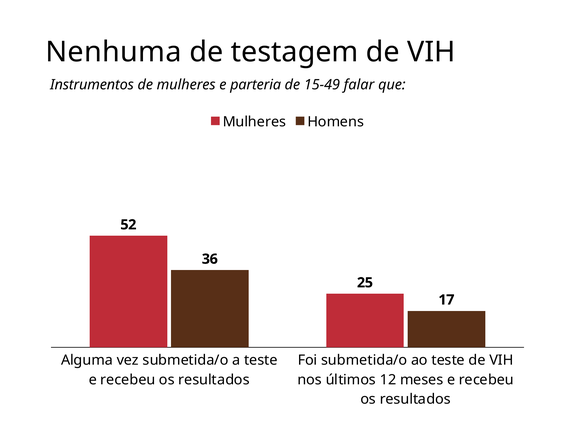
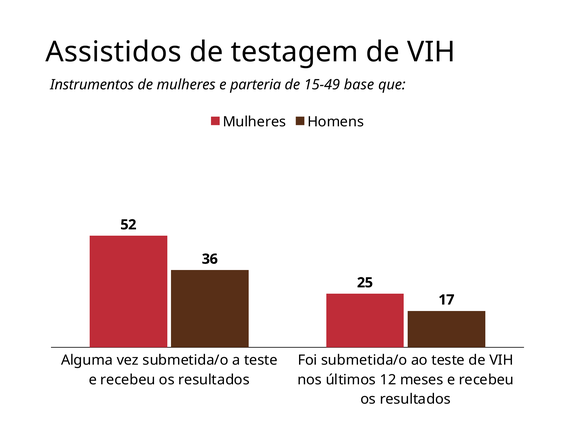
Nenhuma: Nenhuma -> Assistidos
falar: falar -> base
